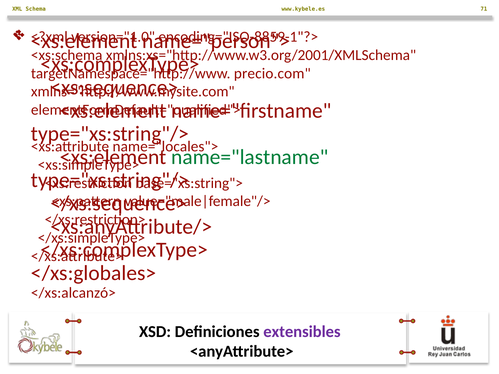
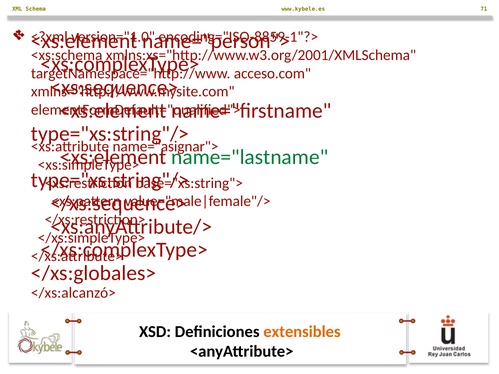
precio.com: precio.com -> acceso.com
name="locales">: name="locales"> -> name="asignar">
extensibles colour: purple -> orange
